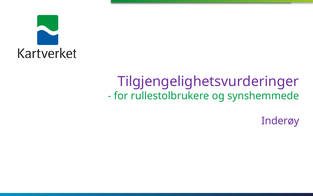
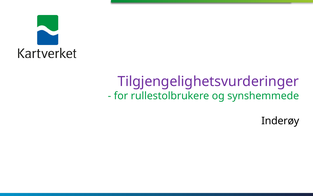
Inderøy colour: purple -> black
